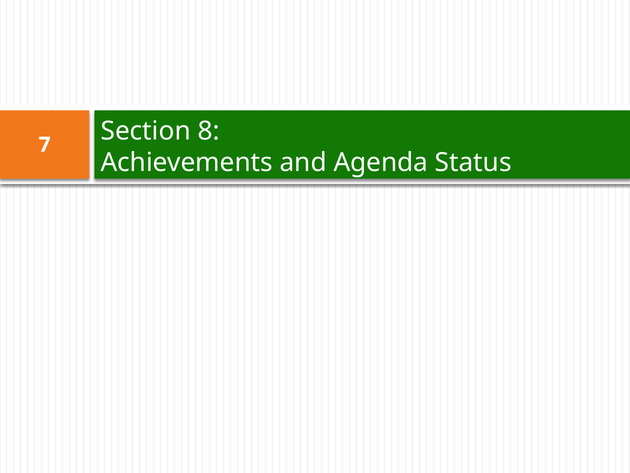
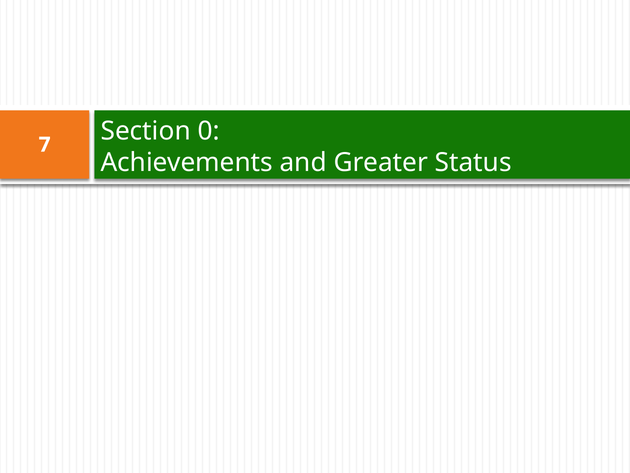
8: 8 -> 0
Agenda: Agenda -> Greater
